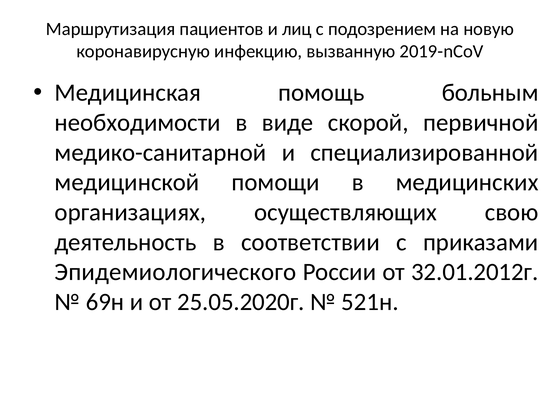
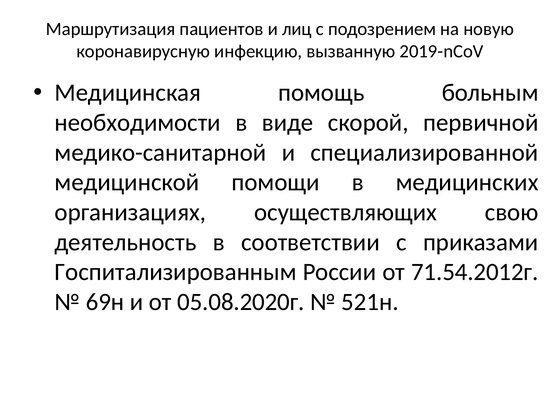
Эпидемиологического: Эпидемиологического -> Госпитализированным
32.01.2012г: 32.01.2012г -> 71.54.2012г
25.05.2020г: 25.05.2020г -> 05.08.2020г
